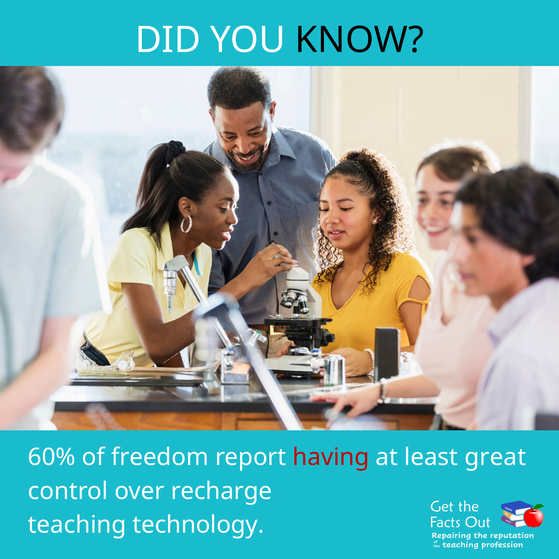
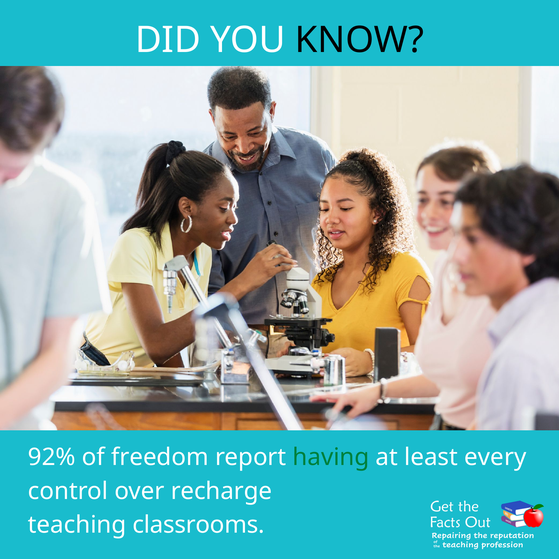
60%: 60% -> 92%
having colour: red -> green
great: great -> every
technology: technology -> classrooms
